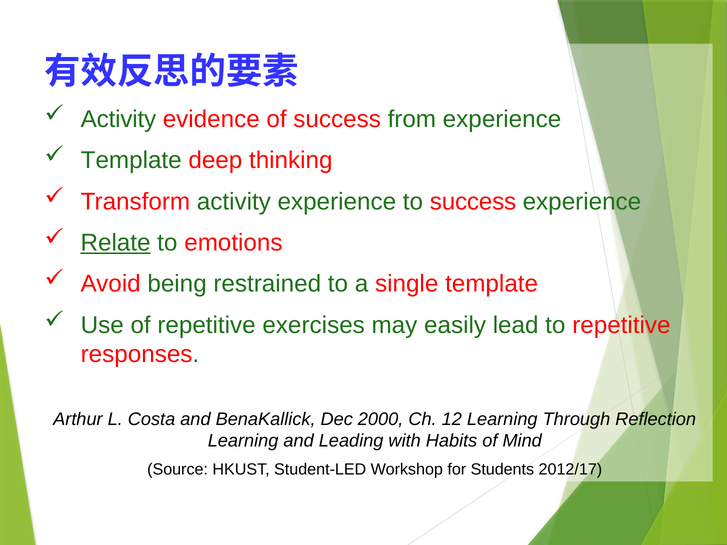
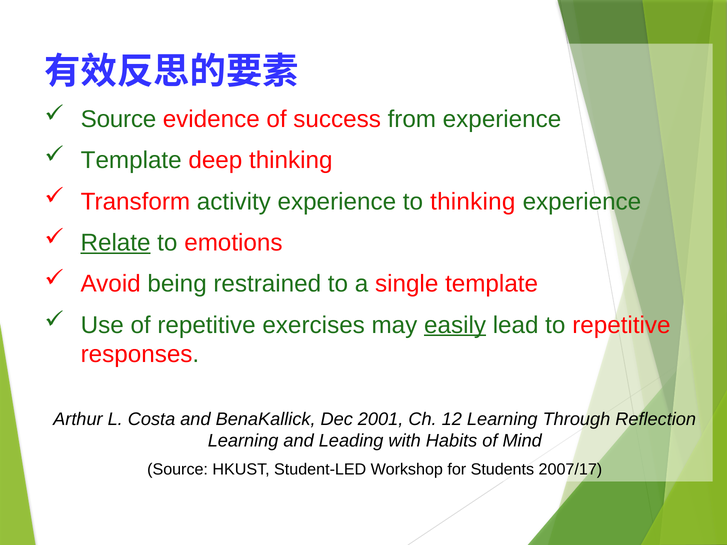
Activity at (118, 119): Activity -> Source
to success: success -> thinking
easily underline: none -> present
2000: 2000 -> 2001
2012/17: 2012/17 -> 2007/17
